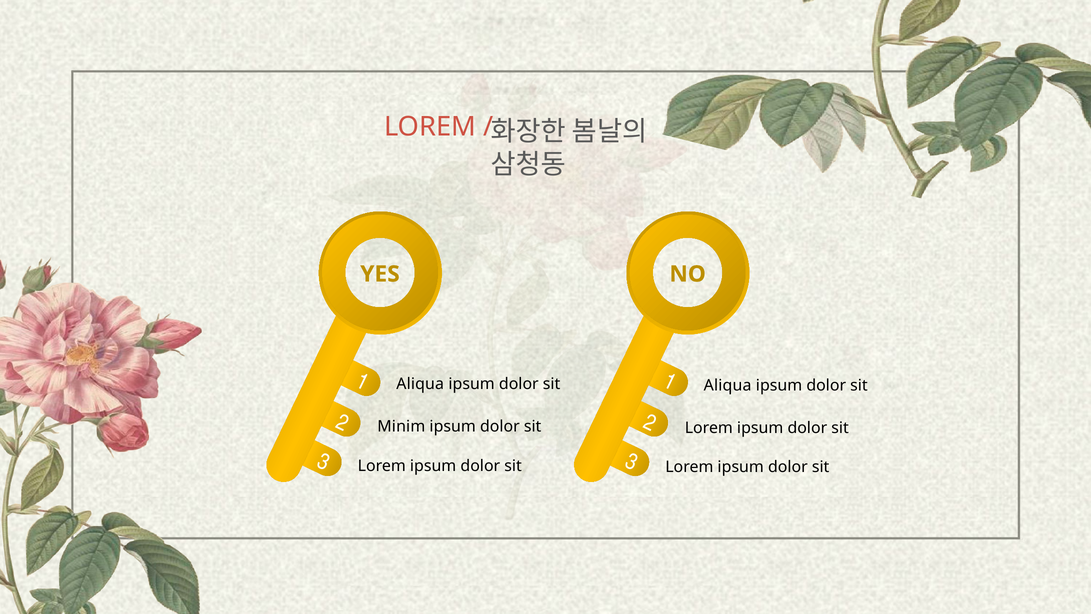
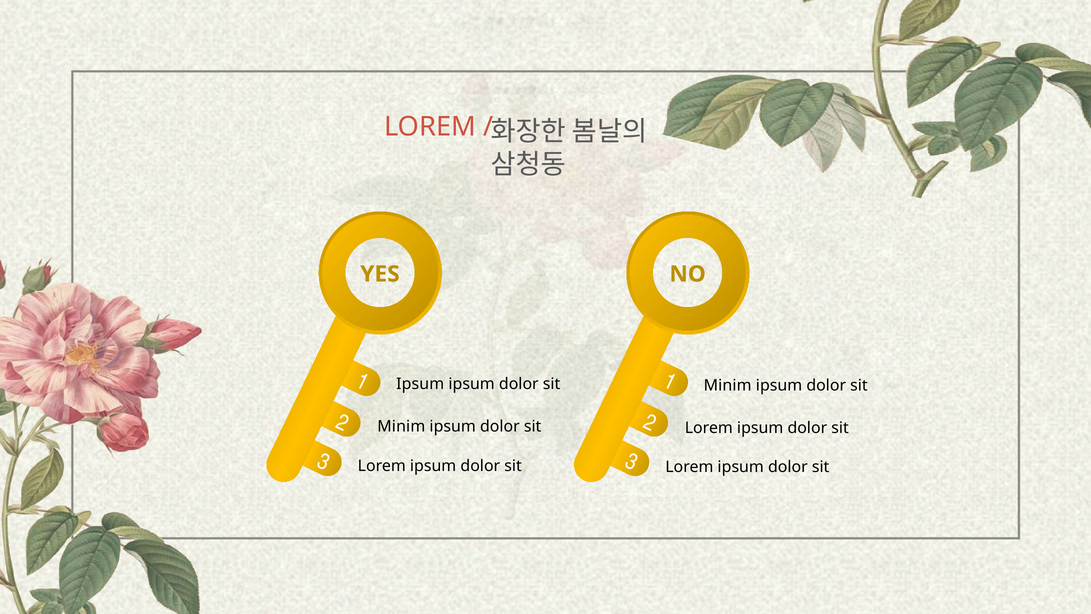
Aliqua at (420, 384): Aliqua -> Ipsum
Aliqua at (728, 386): Aliqua -> Minim
